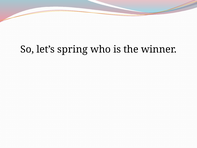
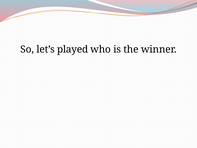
spring: spring -> played
